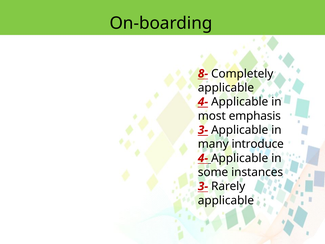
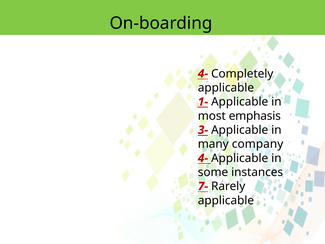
8- at (203, 74): 8- -> 4-
4- at (203, 102): 4- -> 1-
introduce: introduce -> company
3- at (203, 186): 3- -> 7-
